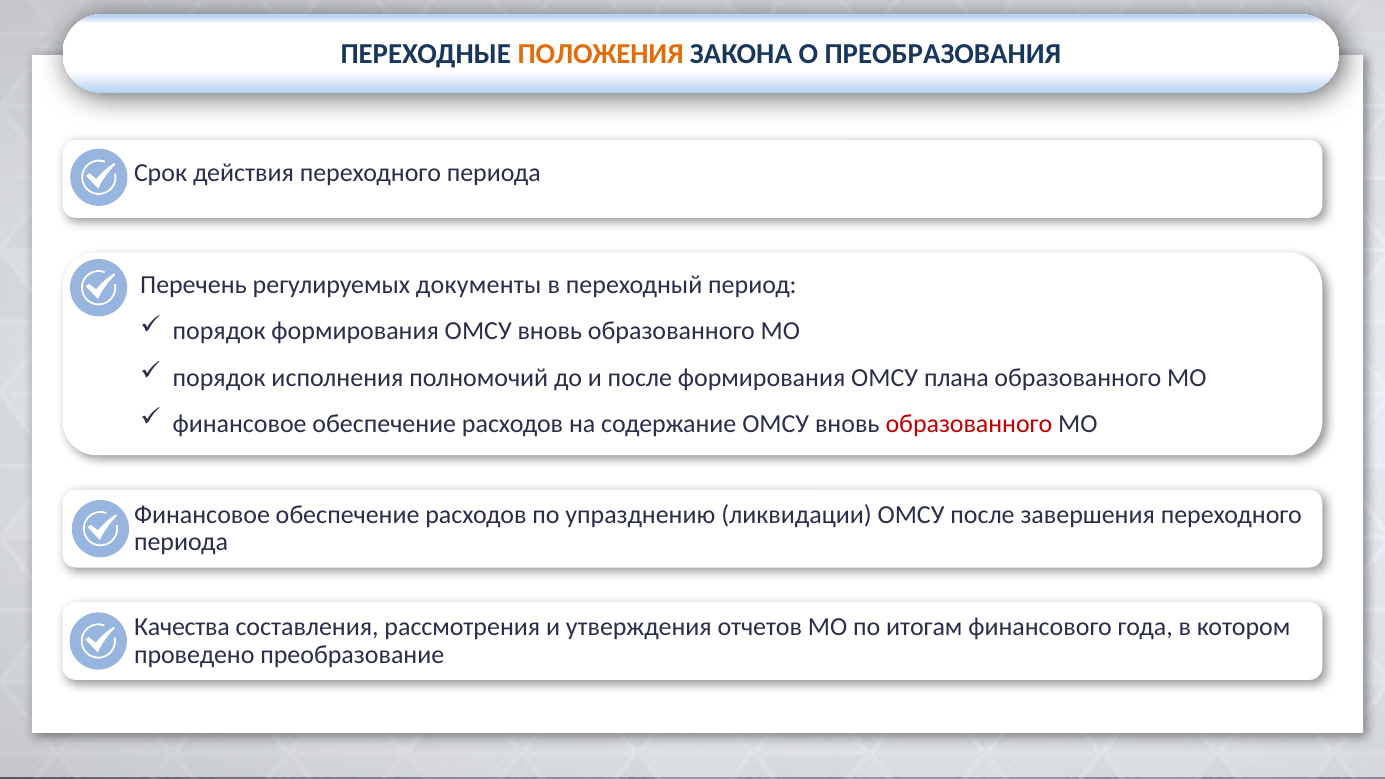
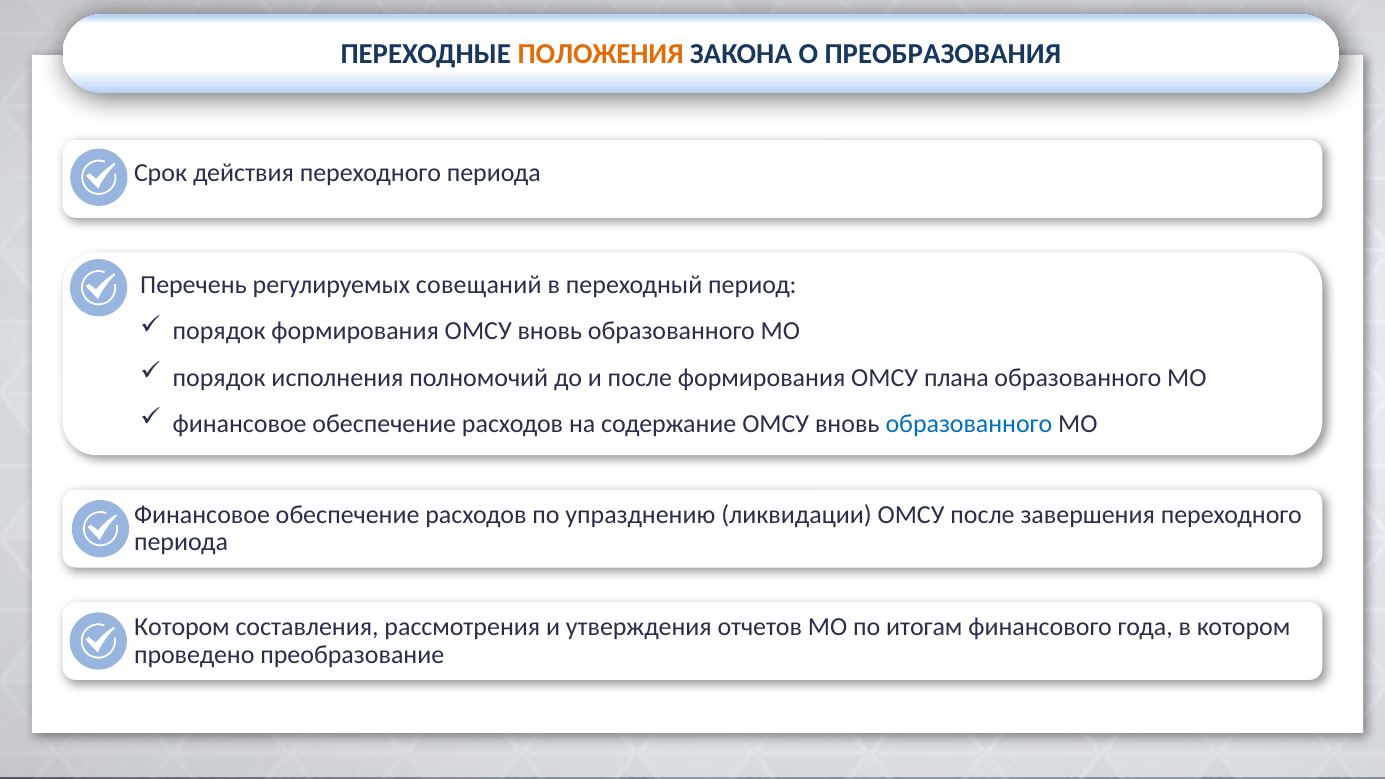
документы: документы -> совещаний
образованного at (969, 424) colour: red -> blue
Качества at (182, 627): Качества -> Котором
